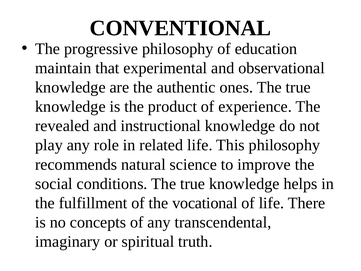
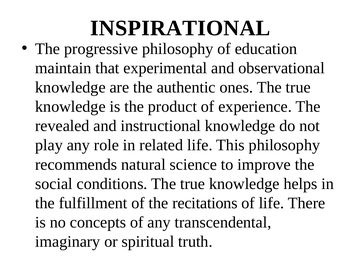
CONVENTIONAL: CONVENTIONAL -> INSPIRATIONAL
vocational: vocational -> recitations
